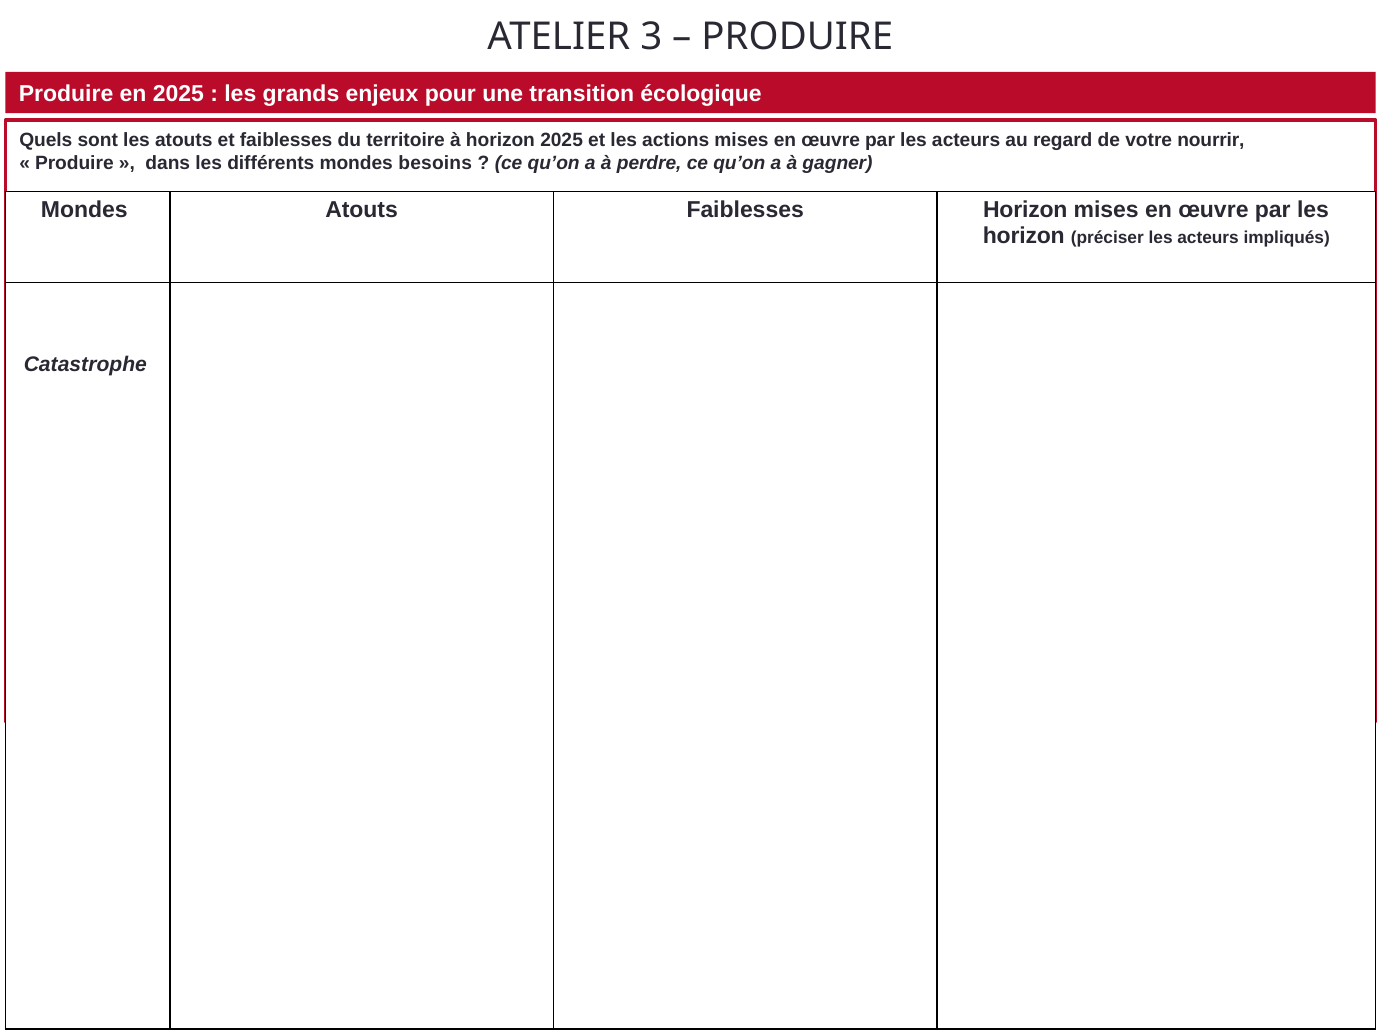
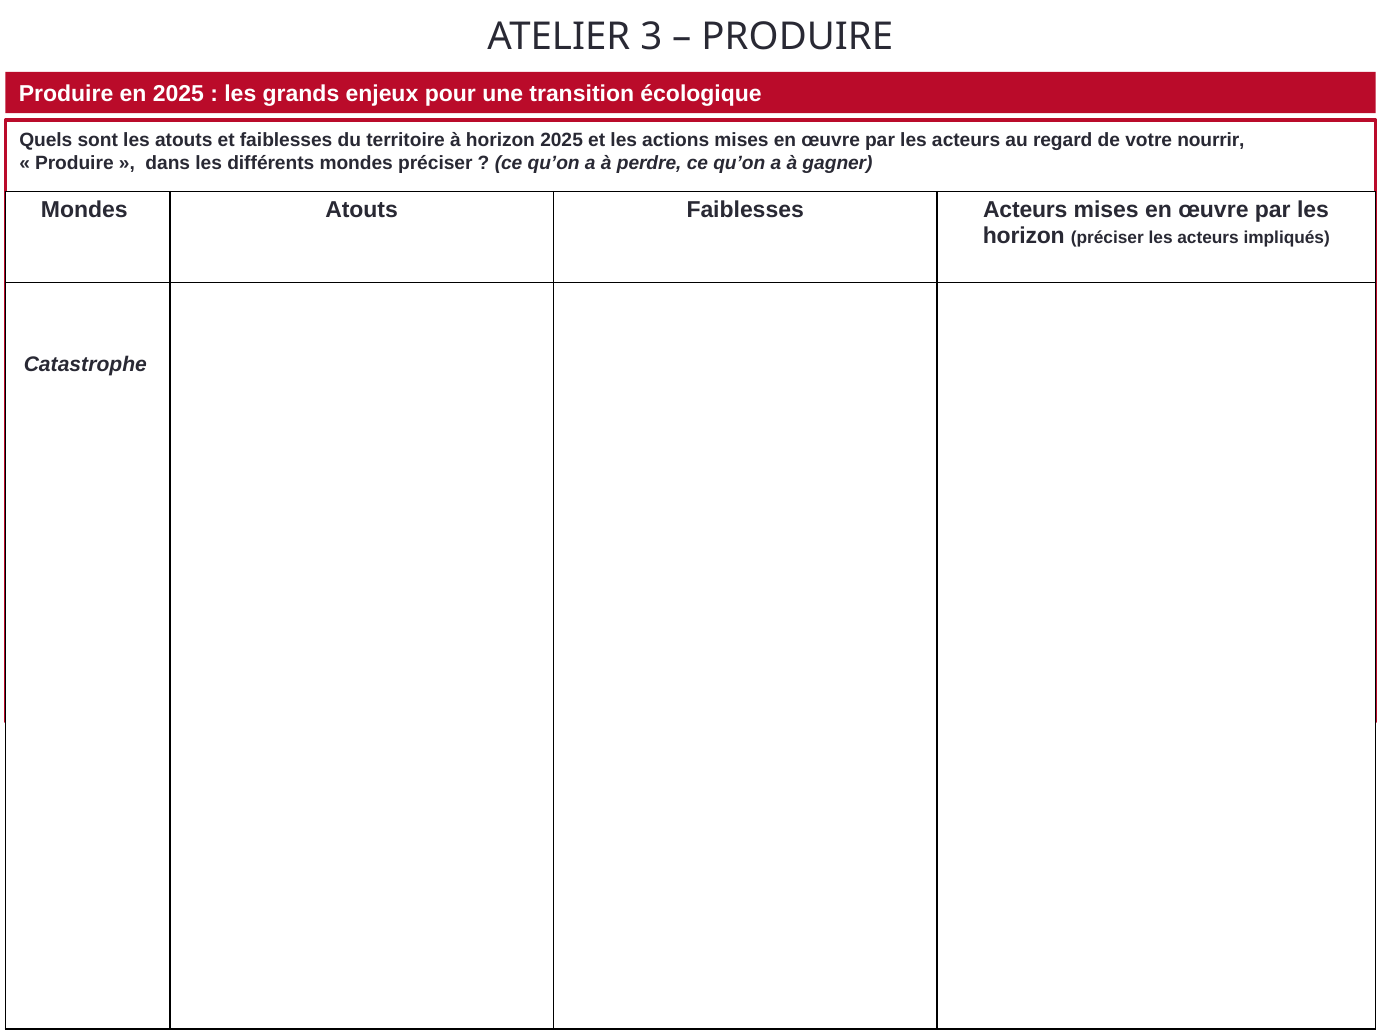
mondes besoins: besoins -> préciser
Faiblesses Horizon: Horizon -> Acteurs
